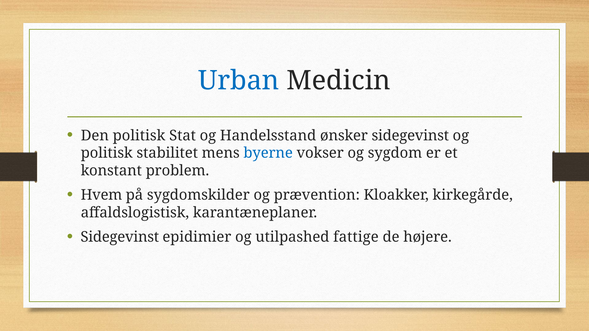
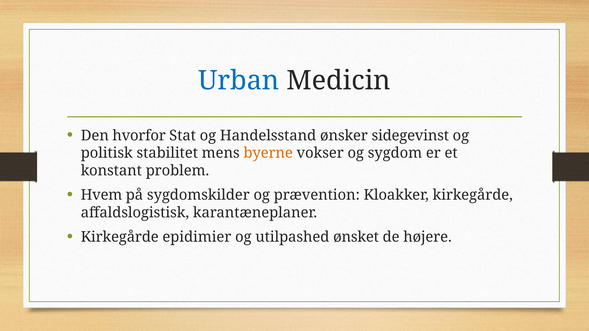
Den politisk: politisk -> hvorfor
byerne colour: blue -> orange
Sidegevinst at (120, 237): Sidegevinst -> Kirkegårde
fattige: fattige -> ønsket
